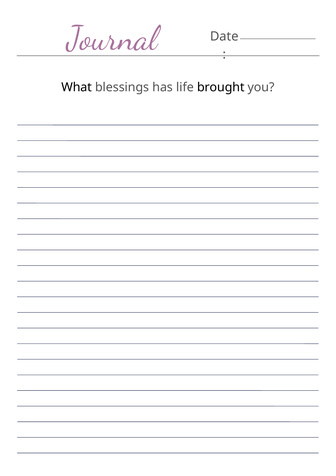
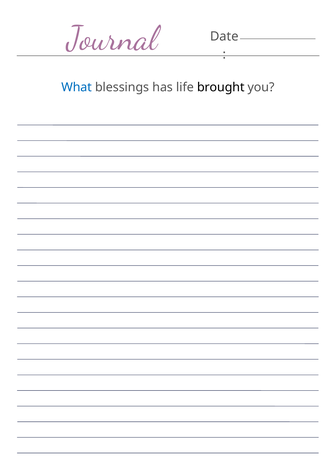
What colour: black -> blue
